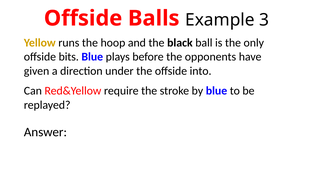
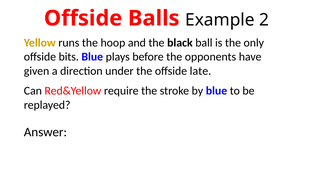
3: 3 -> 2
into: into -> late
